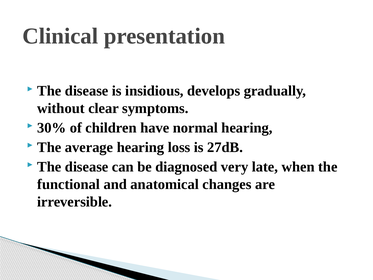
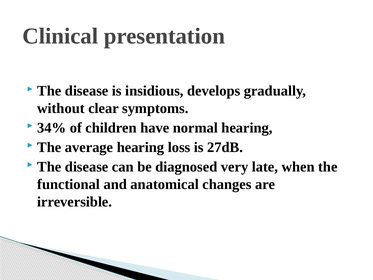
30%: 30% -> 34%
